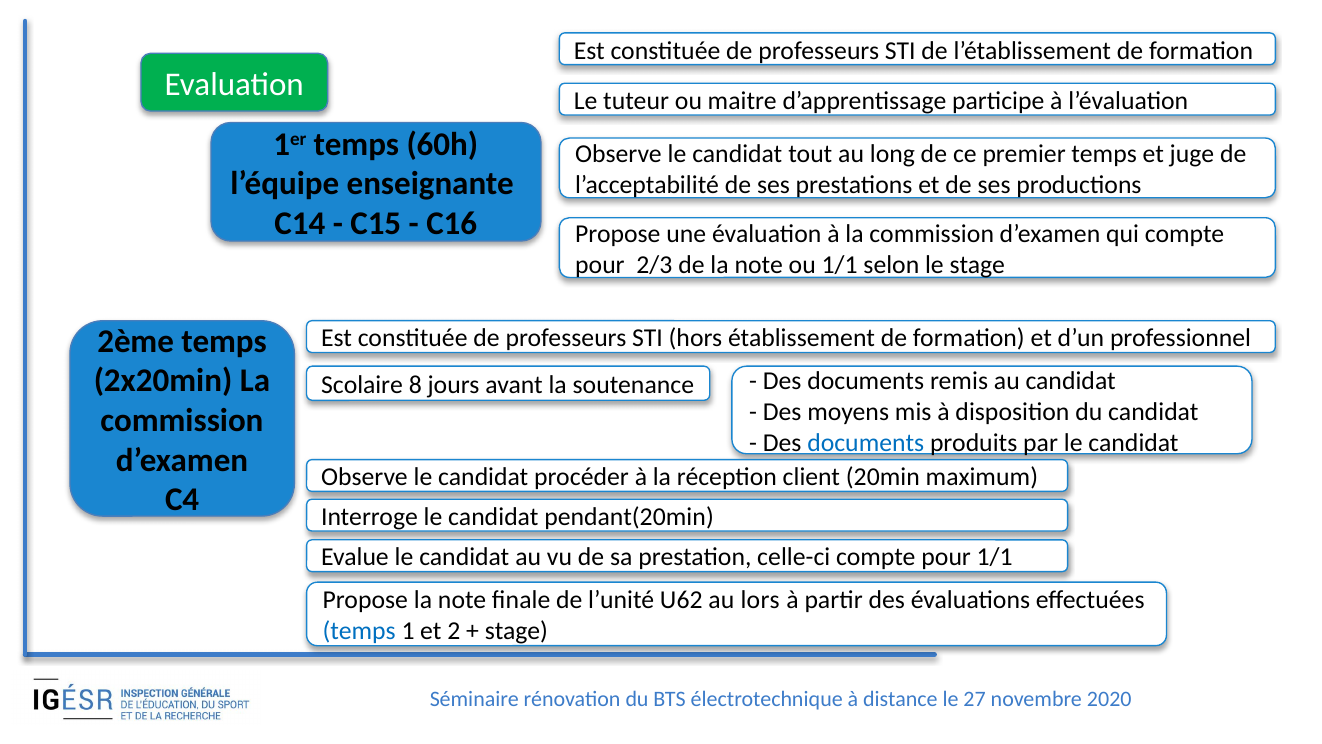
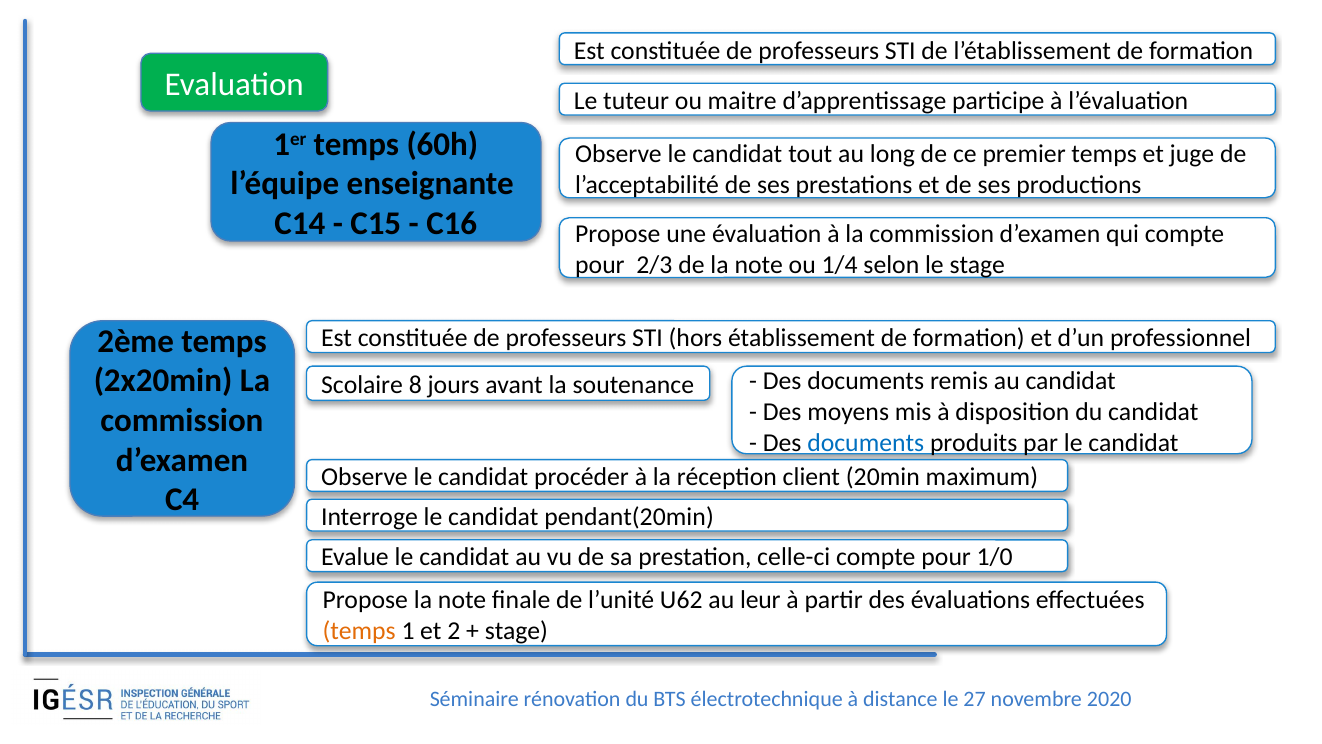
ou 1/1: 1/1 -> 1/4
pour 1/1: 1/1 -> 1/0
lors: lors -> leur
temps at (359, 631) colour: blue -> orange
